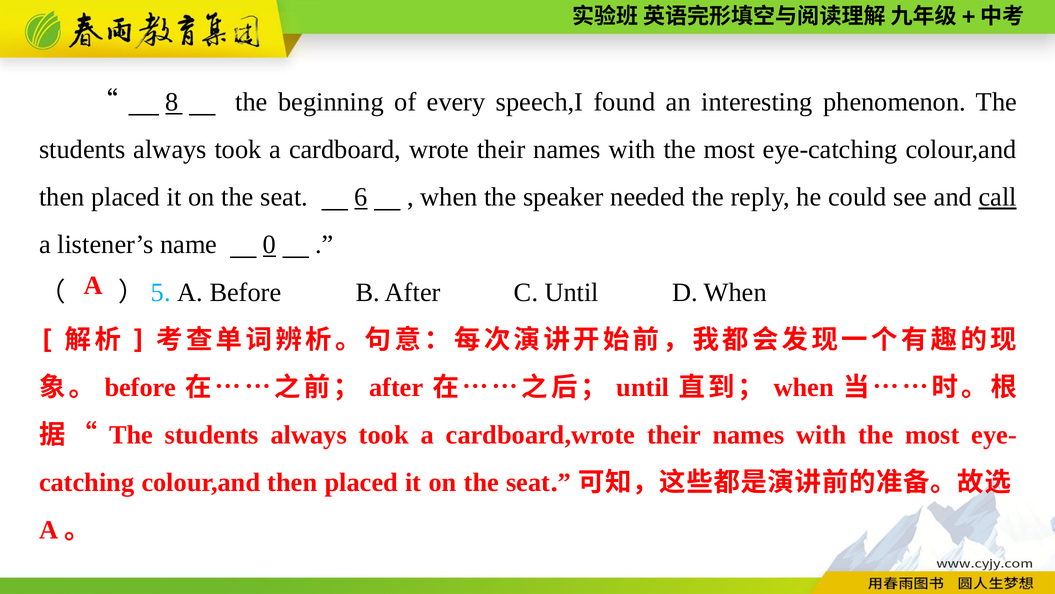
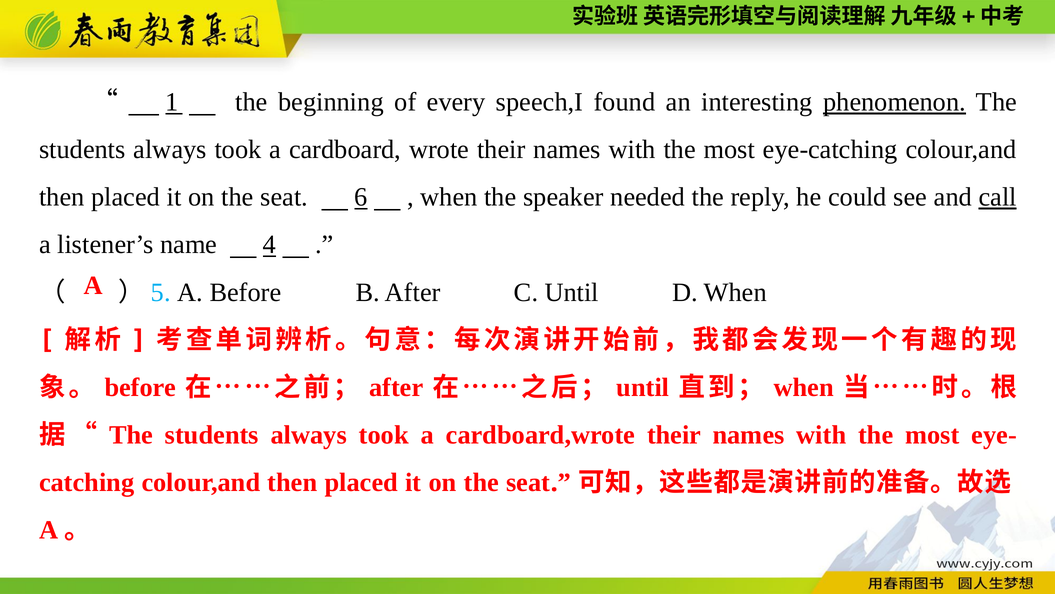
8: 8 -> 1
phenomenon underline: none -> present
0: 0 -> 4
